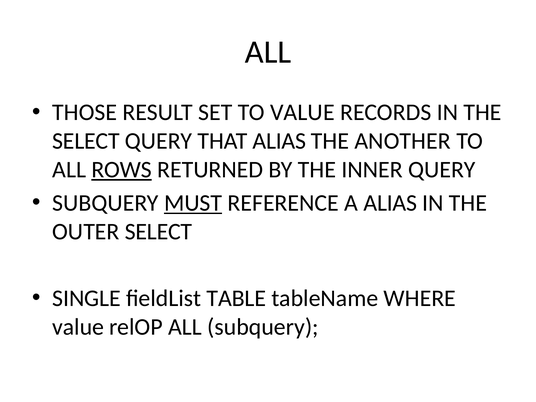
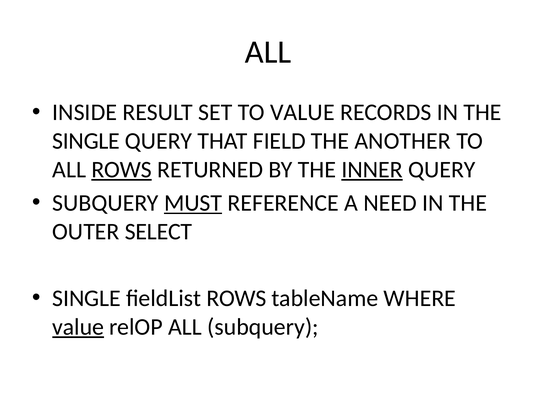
THOSE: THOSE -> INSIDE
SELECT at (86, 141): SELECT -> SINGLE
THAT ALIAS: ALIAS -> FIELD
INNER underline: none -> present
A ALIAS: ALIAS -> NEED
fieldList TABLE: TABLE -> ROWS
value at (78, 327) underline: none -> present
